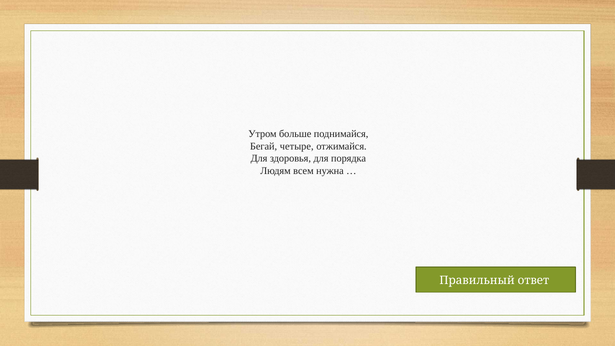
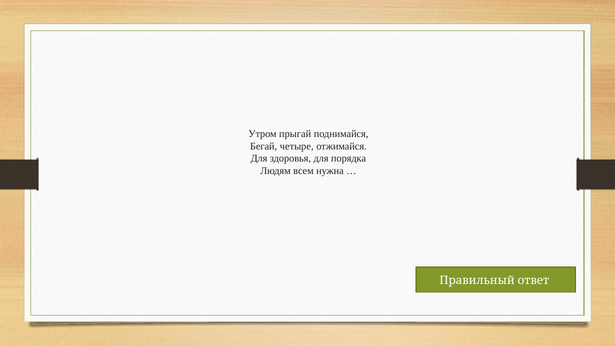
больше: больше -> прыгай
